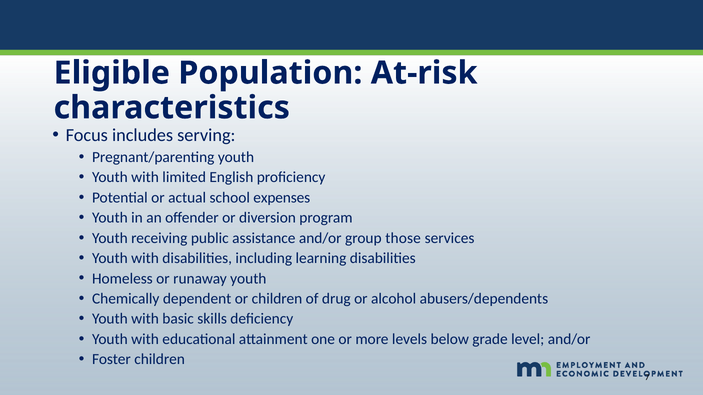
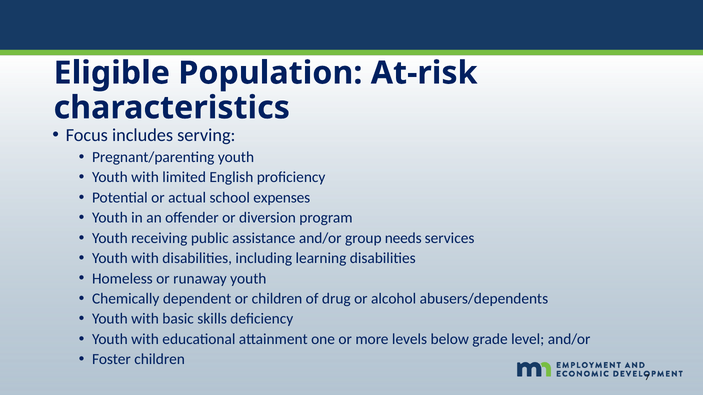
those: those -> needs
